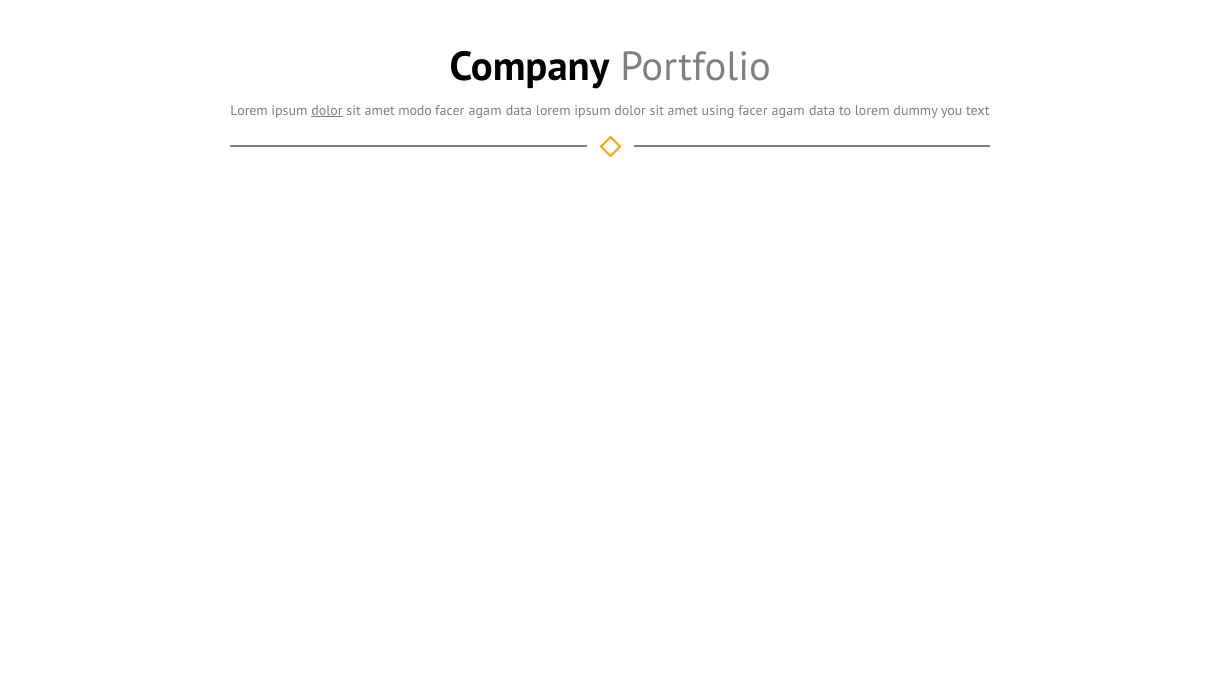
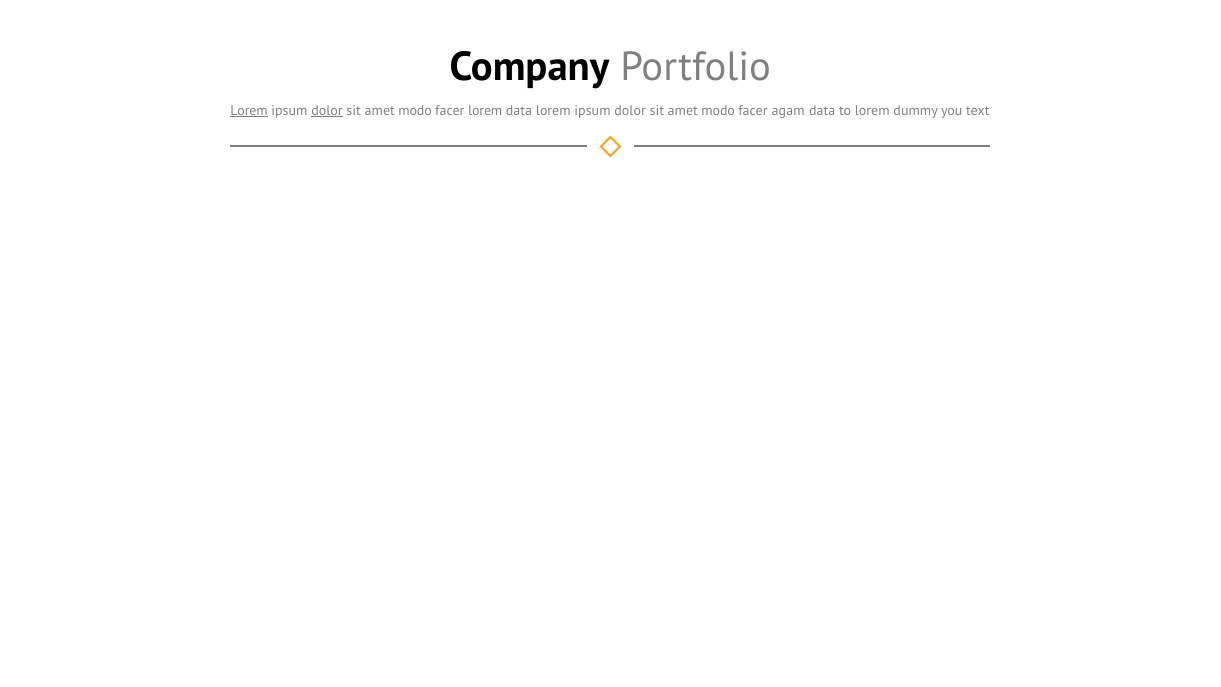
Lorem at (249, 111) underline: none -> present
agam at (485, 111): agam -> lorem
using at (718, 111): using -> modo
